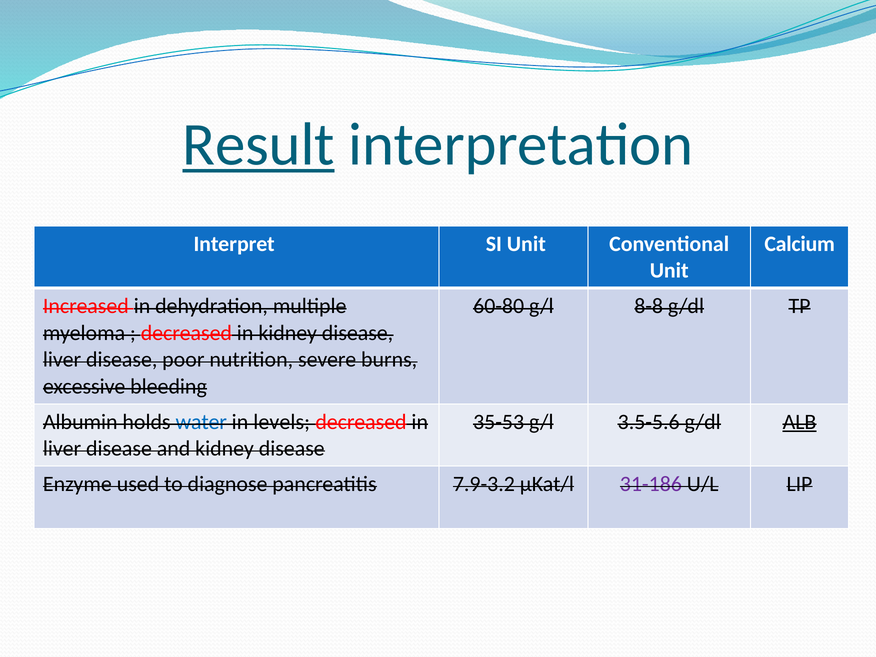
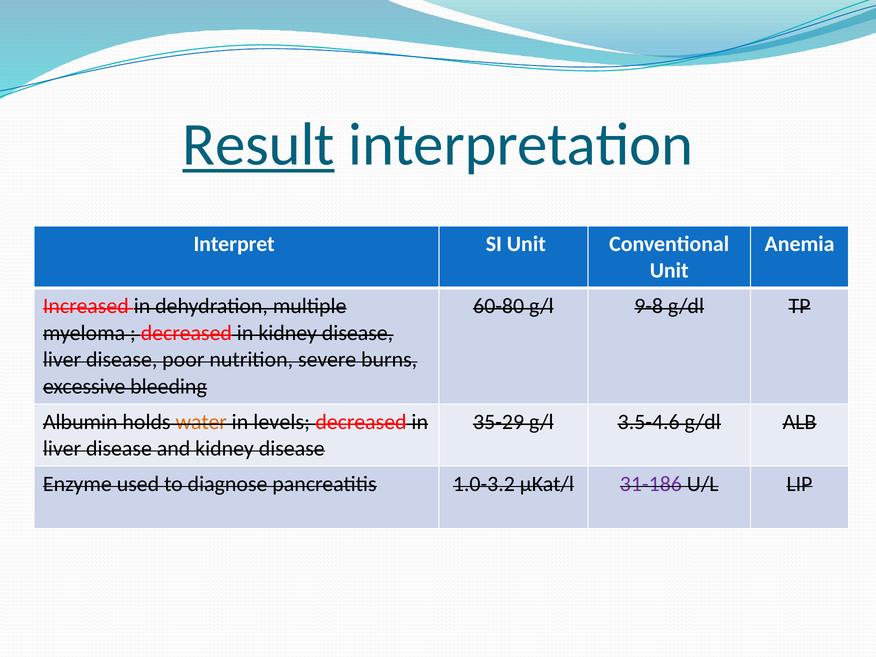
Calcium: Calcium -> Anemia
8-8: 8-8 -> 9-8
water colour: blue -> orange
35-53: 35-53 -> 35-29
3.5-5.6: 3.5-5.6 -> 3.5-4.6
ALB underline: present -> none
7.9-3.2: 7.9-3.2 -> 1.0-3.2
